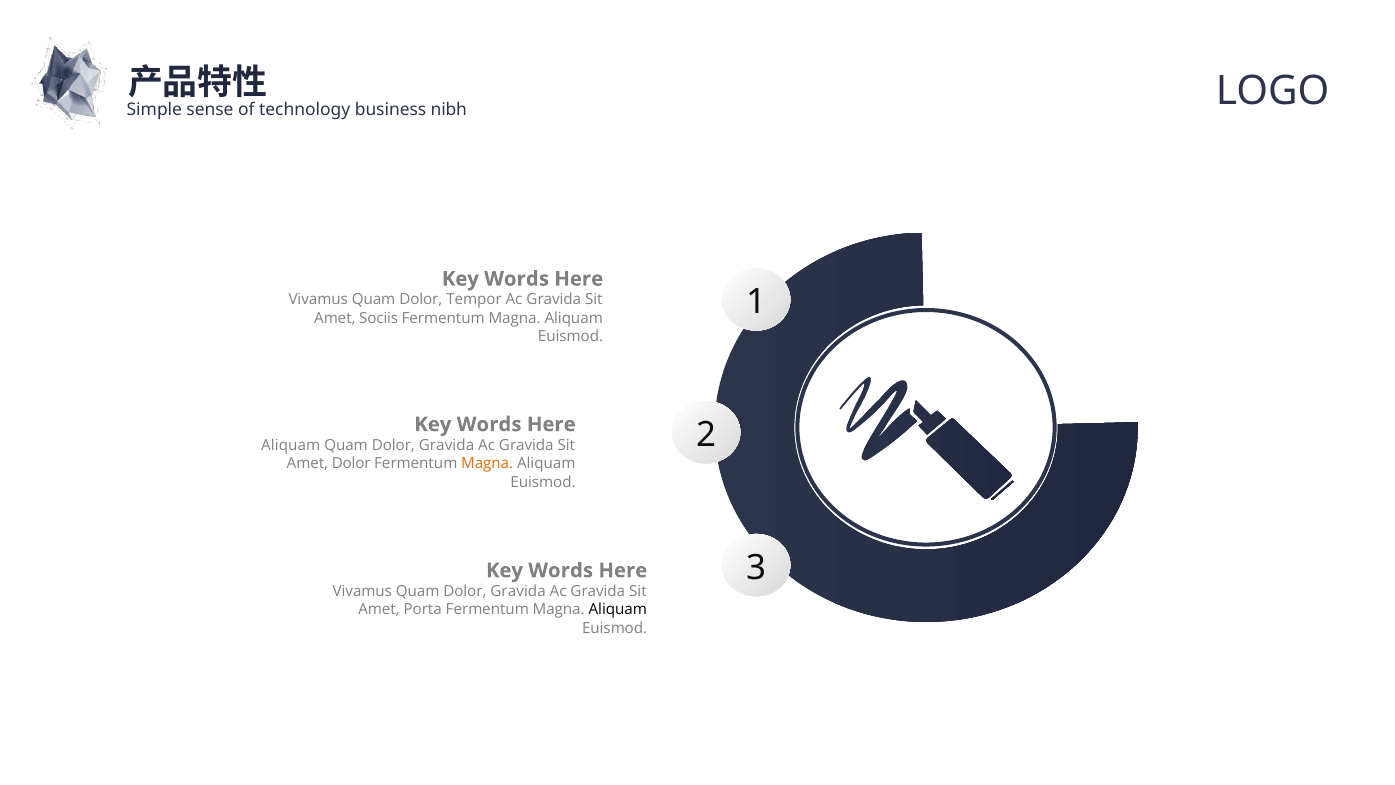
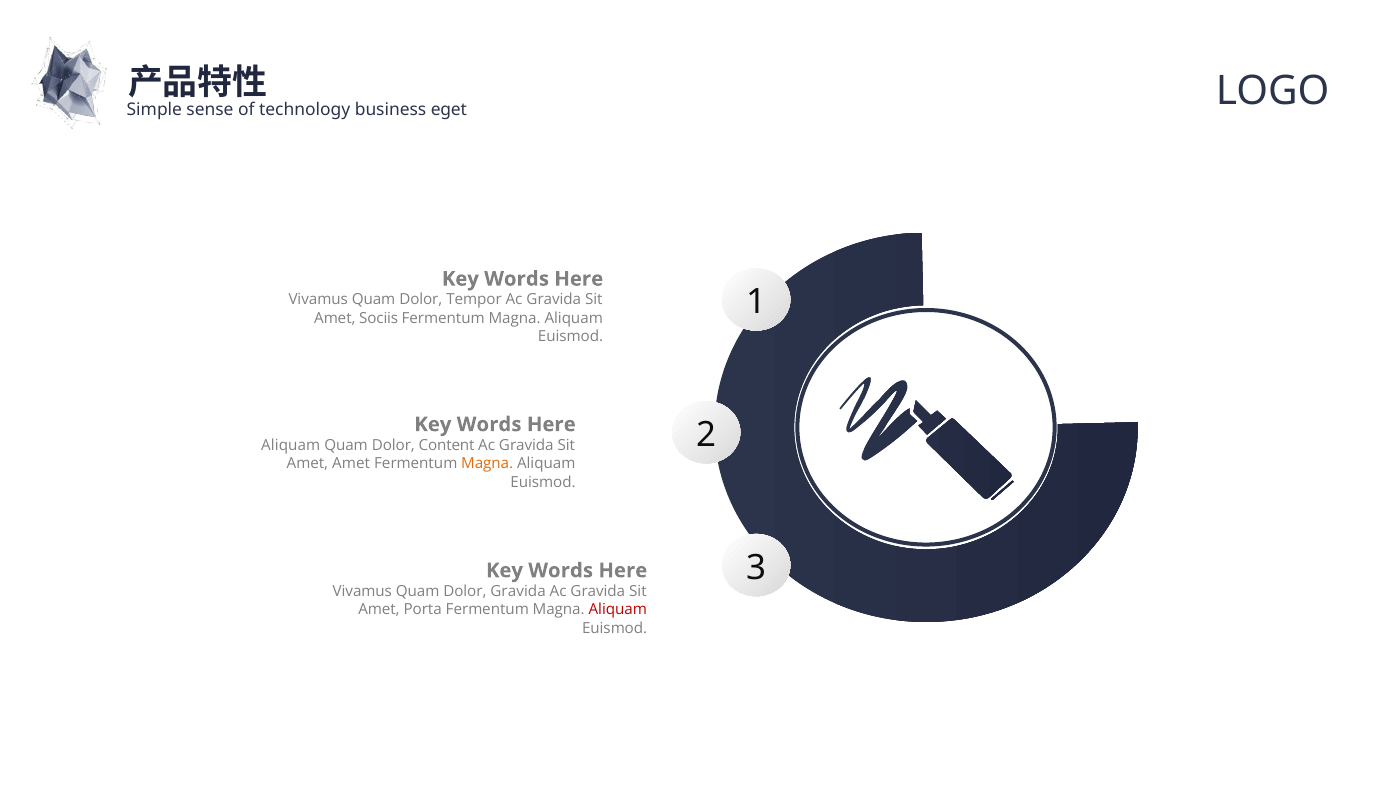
nibh: nibh -> eget
Gravida at (447, 445): Gravida -> Content
Amet Dolor: Dolor -> Amet
Aliquam at (618, 610) colour: black -> red
